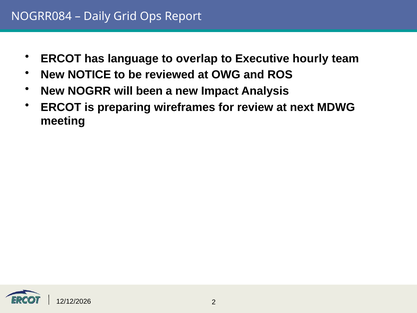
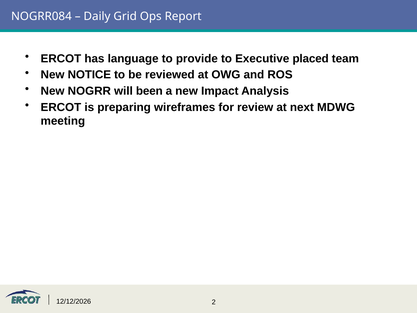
overlap: overlap -> provide
hourly: hourly -> placed
